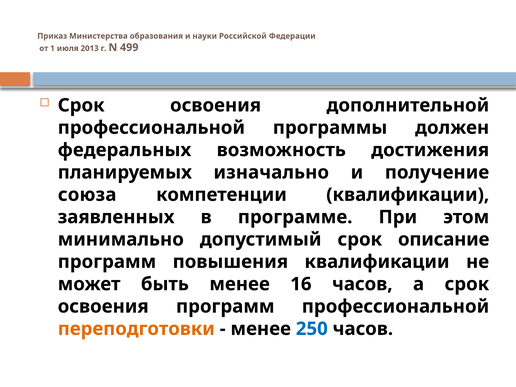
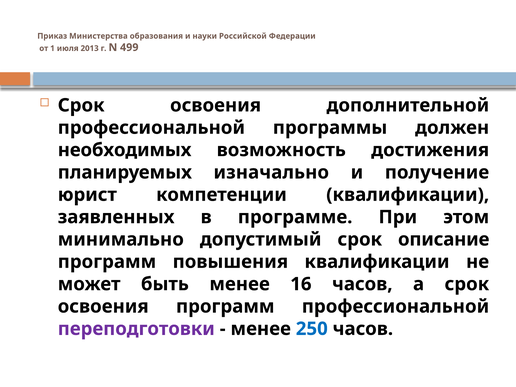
федеральных: федеральных -> необходимых
союза: союза -> юрист
переподготовки colour: orange -> purple
